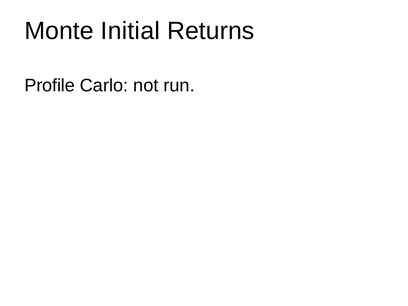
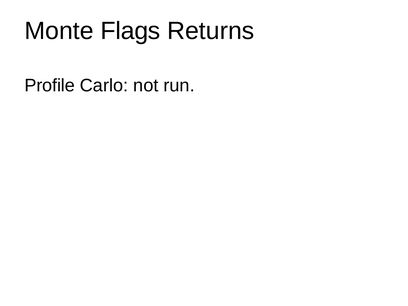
Initial: Initial -> Flags
